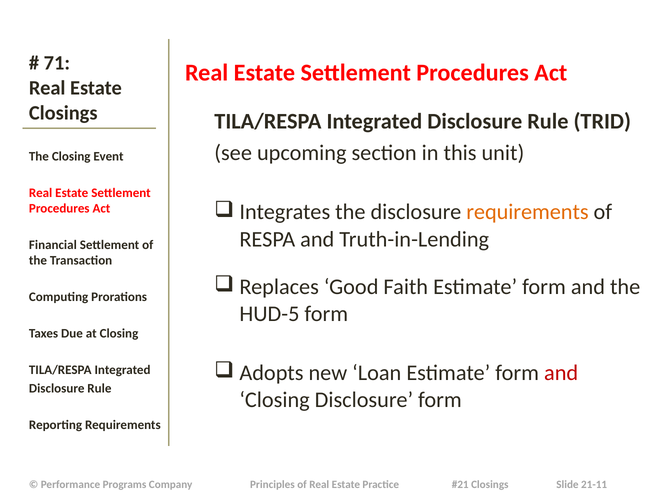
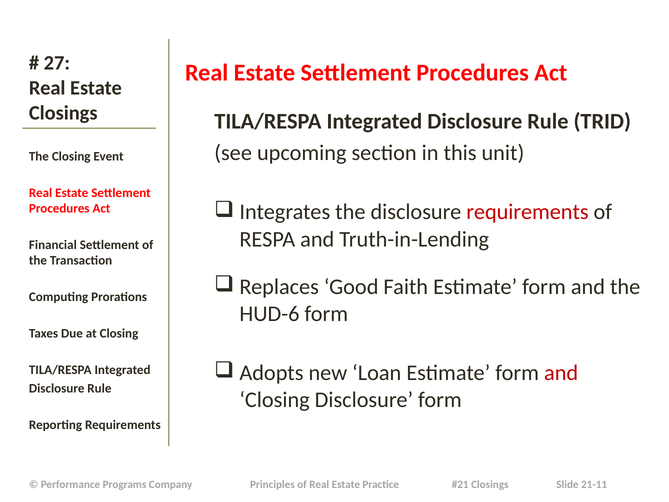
71: 71 -> 27
requirements at (527, 212) colour: orange -> red
HUD-5: HUD-5 -> HUD-6
